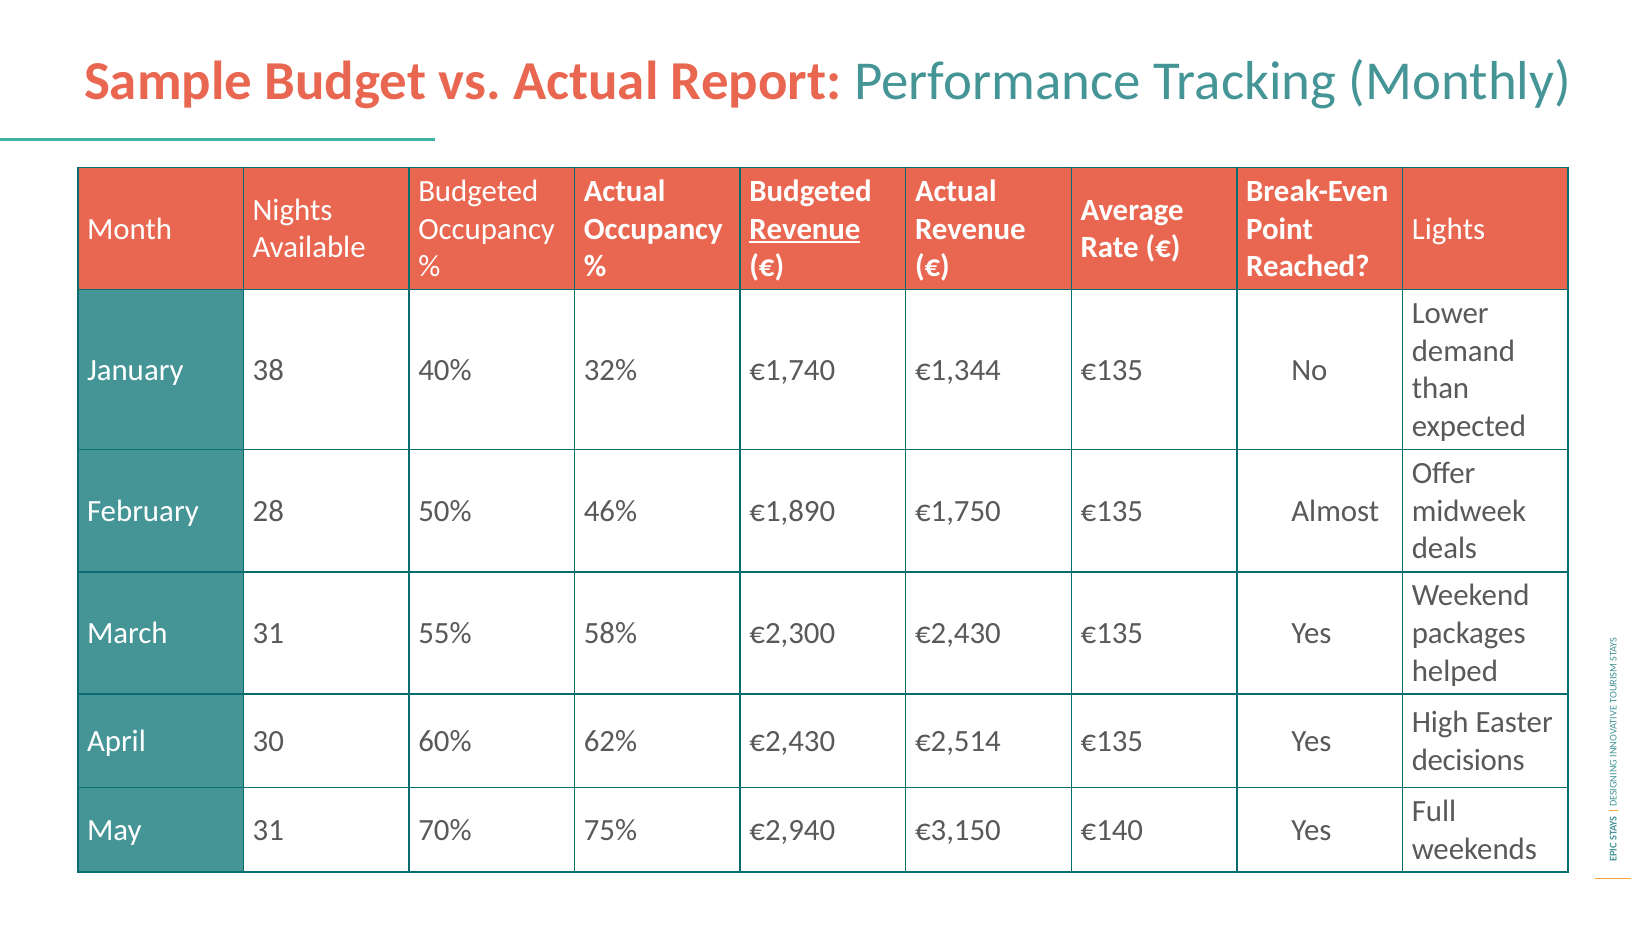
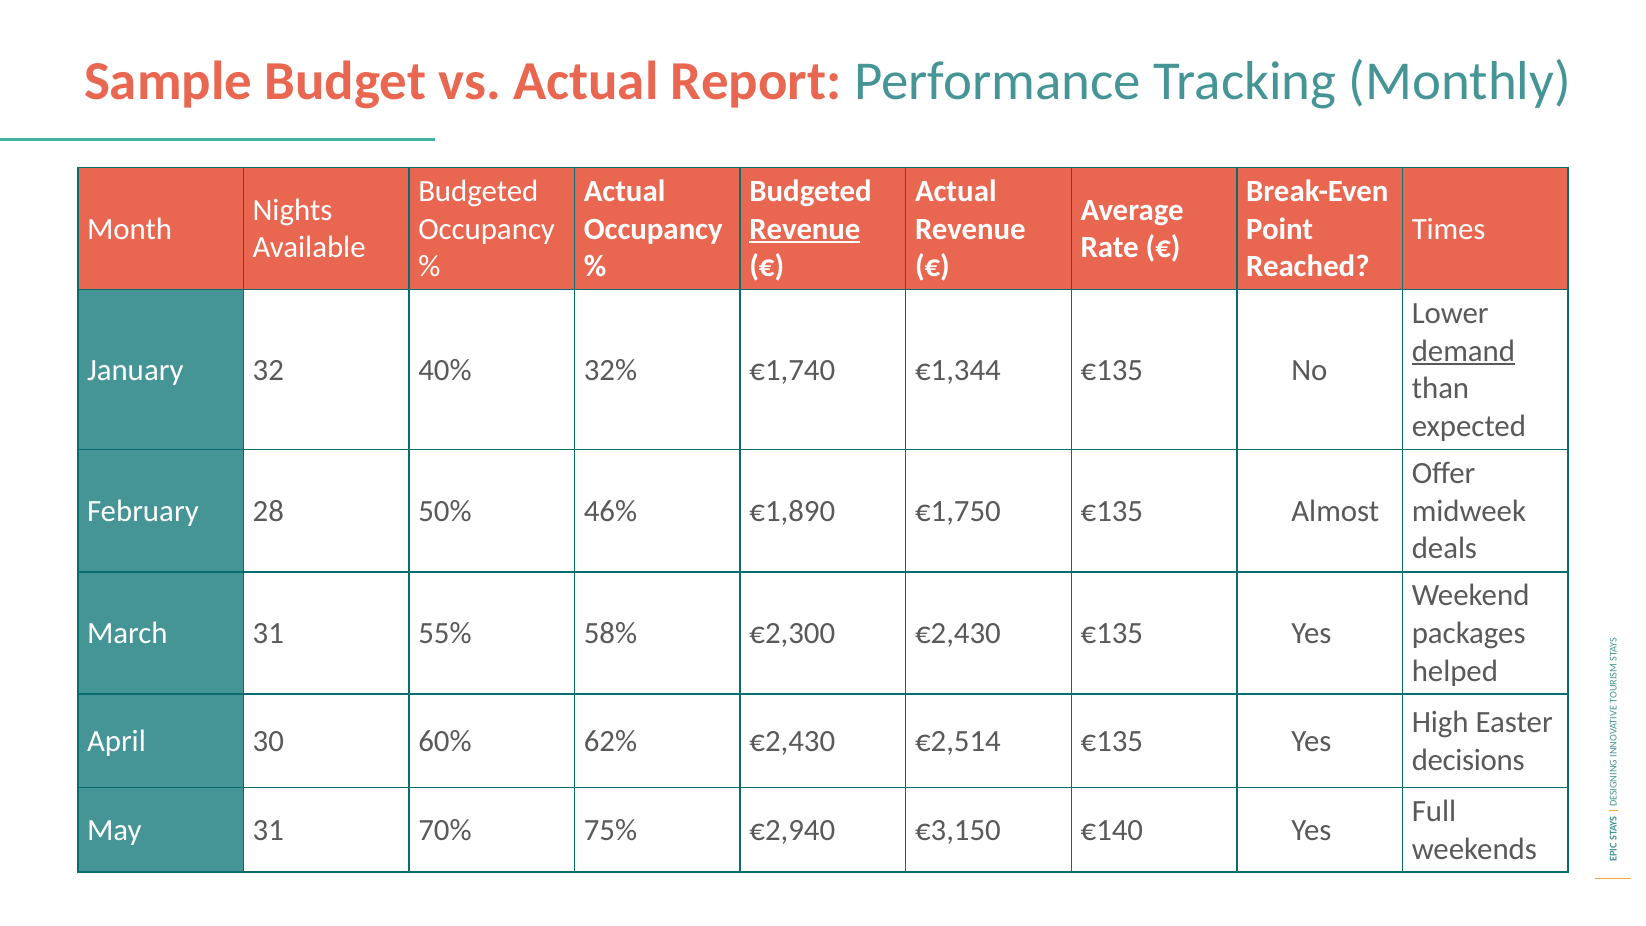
Lights: Lights -> Times
demand underline: none -> present
38: 38 -> 32
